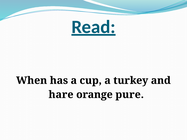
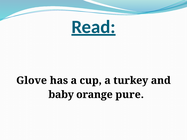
When: When -> Glove
hare: hare -> baby
